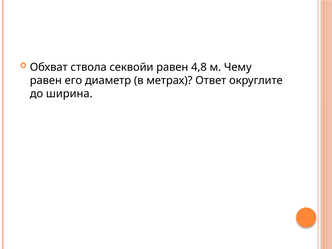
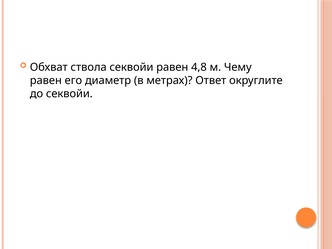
до ширина: ширина -> секвойи
